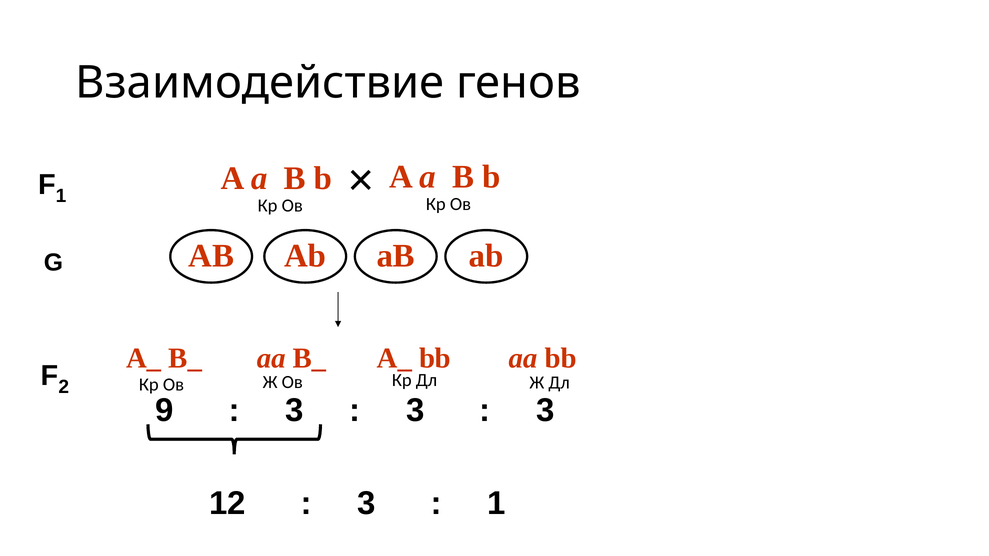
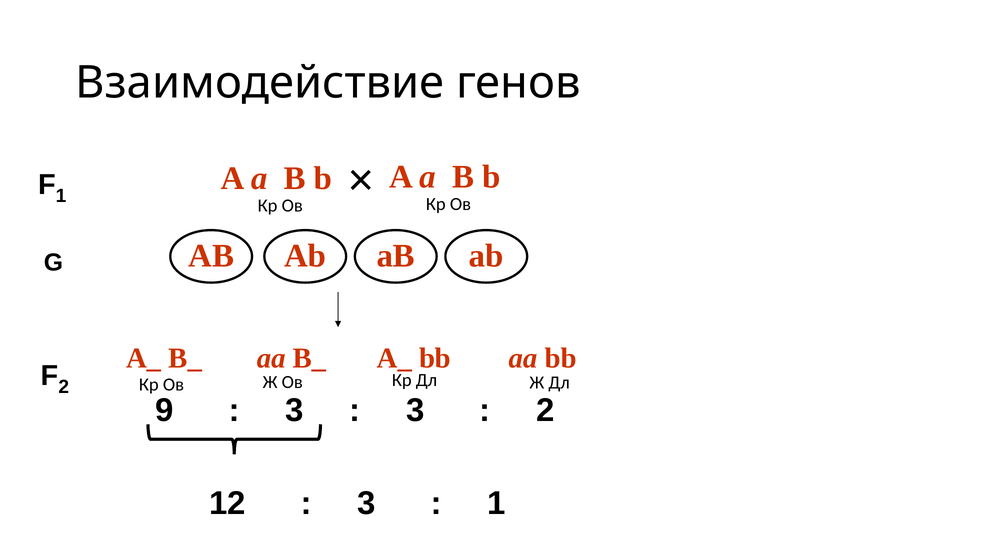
3 at (545, 411): 3 -> 2
